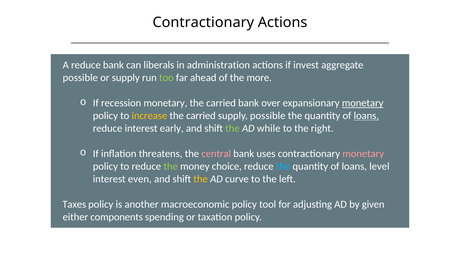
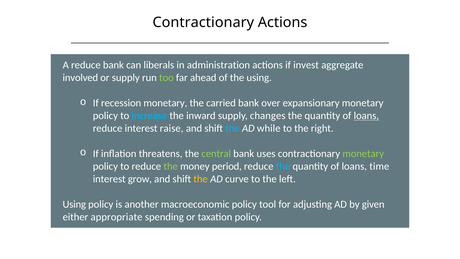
possible at (80, 78): possible -> involved
the more: more -> using
monetary at (363, 103) underline: present -> none
increase colour: yellow -> light blue
carried at (201, 116): carried -> inward
supply possible: possible -> changes
early: early -> raise
the at (232, 128) colour: light green -> light blue
central colour: pink -> light green
monetary at (363, 153) colour: pink -> light green
choice: choice -> period
level: level -> time
even: even -> grow
Taxes at (74, 204): Taxes -> Using
components: components -> appropriate
